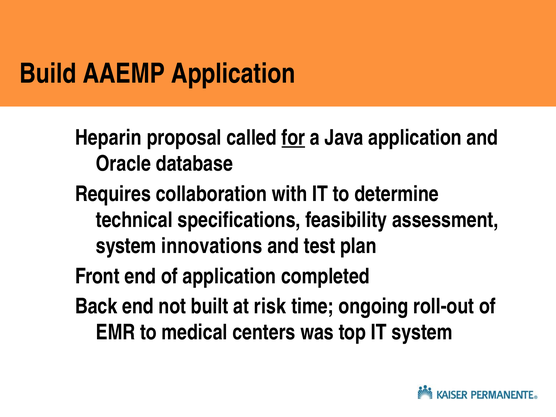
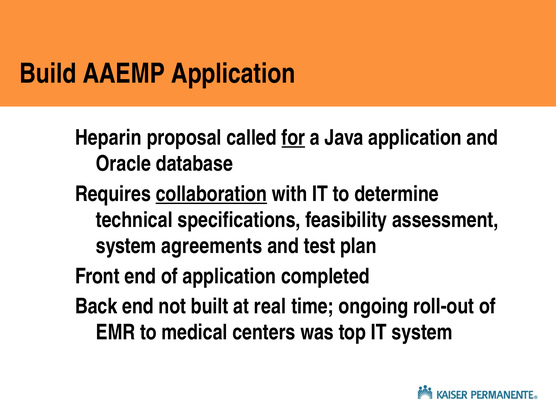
collaboration underline: none -> present
innovations: innovations -> agreements
risk: risk -> real
